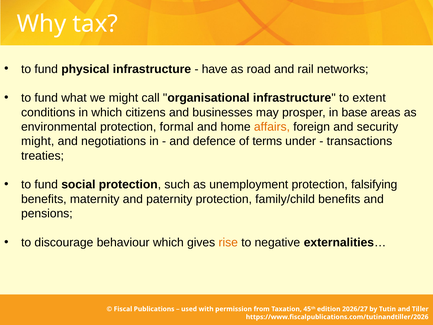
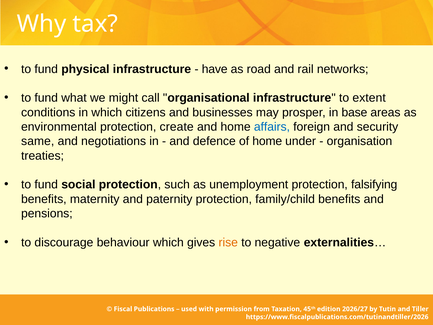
formal: formal -> create
affairs colour: orange -> blue
might at (38, 141): might -> same
of terms: terms -> home
transactions: transactions -> organisation
